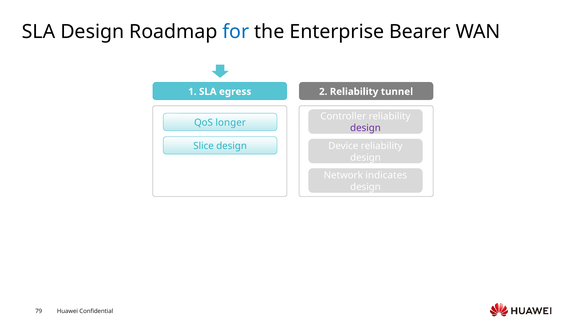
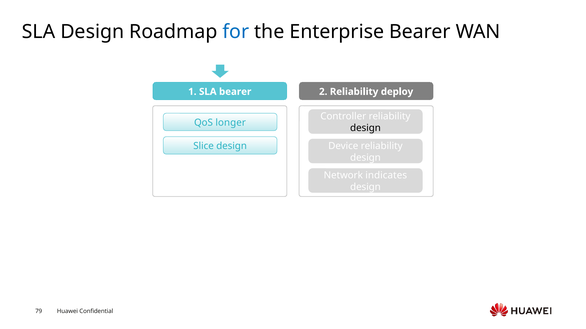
SLA egress: egress -> bearer
tunnel: tunnel -> deploy
design at (365, 128) colour: purple -> black
